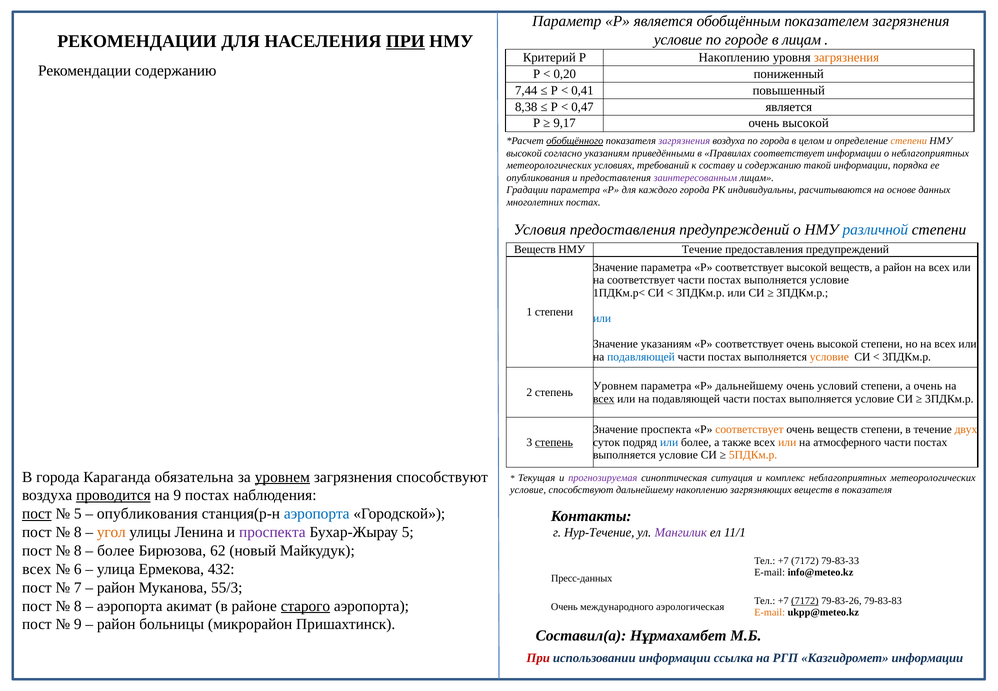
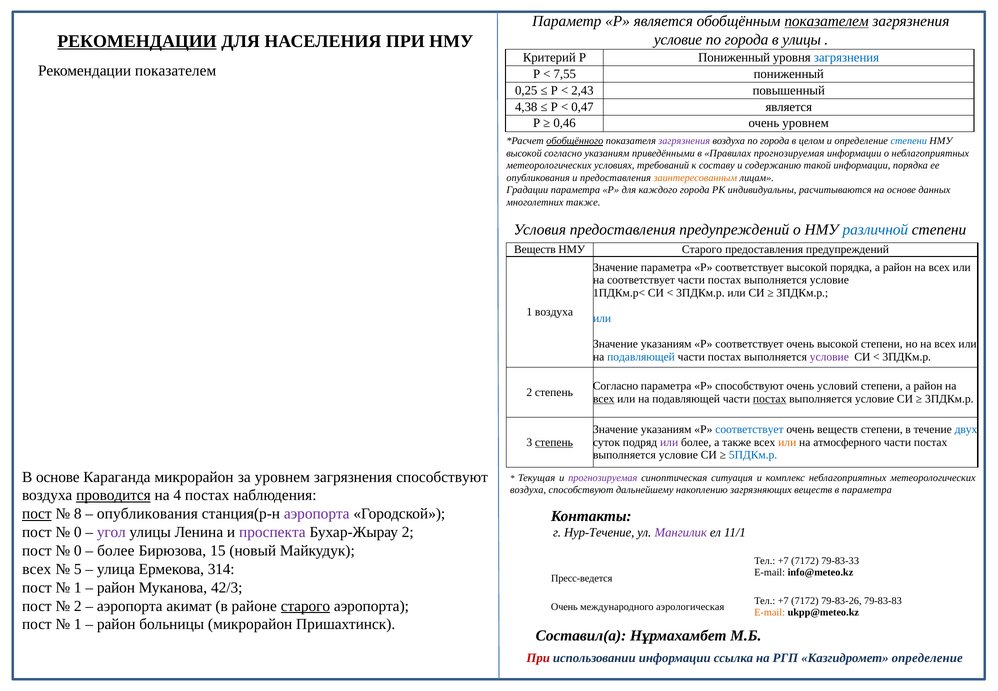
показателем at (827, 21) underline: none -> present
городе at (747, 40): городе -> города
в лицам: лицам -> улицы
РЕКОМЕНДАЦИИ at (137, 41) underline: none -> present
ПРИ at (405, 41) underline: present -> none
Р Накоплению: Накоплению -> Пониженный
загрязнения at (846, 57) colour: orange -> blue
Рекомендации содержанию: содержанию -> показателем
0,20: 0,20 -> 7,55
7,44: 7,44 -> 0,25
0,41: 0,41 -> 2,43
8,38: 8,38 -> 4,38
9,17: 9,17 -> 0,46
высокой at (806, 123): высокой -> уровнем
степени at (909, 141) colour: orange -> blue
Правилах соответствует: соответствует -> прогнозируемая
заинтересованным colour: purple -> orange
многолетних постах: постах -> также
НМУ Течение: Течение -> Старого
высокой веществ: веществ -> порядка
1 степени: степени -> воздуха
условие at (829, 357) colour: orange -> purple
Уровнем at (615, 386): Уровнем -> Согласно
Р дальнейшему: дальнейшему -> способствуют
степени а очень: очень -> район
постах at (770, 399) underline: none -> present
проспекта at (666, 430): проспекта -> указаниям
соответствует at (749, 430) colour: orange -> blue
двух colour: orange -> blue
или at (669, 442) colour: blue -> purple
5ПДКм.р colour: orange -> blue
В города: города -> основе
Караганда обязательна: обязательна -> микрорайон
уровнем at (282, 477) underline: present -> none
условие at (528, 490): условие -> воздуха
в показателя: показателя -> параметра
на 9: 9 -> 4
5 at (78, 514): 5 -> 8
аэропорта at (317, 514) colour: blue -> purple
8 at (78, 532): 8 -> 0
угол colour: orange -> purple
Бухар-Жырау 5: 5 -> 2
8 at (78, 551): 8 -> 0
62: 62 -> 15
6: 6 -> 5
432: 432 -> 314
Пресс-данных: Пресс-данных -> Пресс-ведется
7 at (78, 587): 7 -> 1
55/3: 55/3 -> 42/3
7172 at (805, 601) underline: present -> none
8 at (78, 606): 8 -> 2
9 at (78, 624): 9 -> 1
Казгидромет информации: информации -> определение
